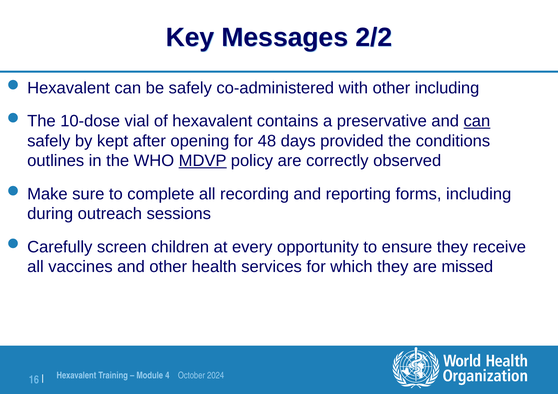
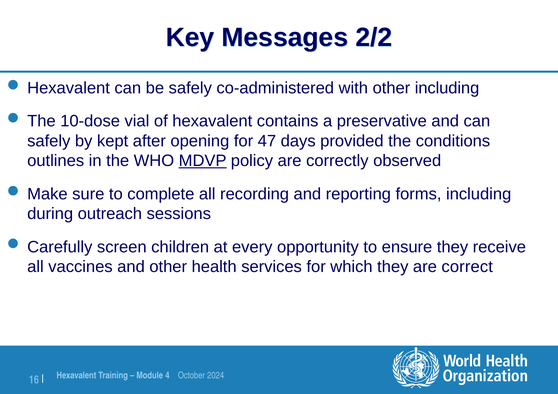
can at (477, 121) underline: present -> none
48: 48 -> 47
missed: missed -> correct
